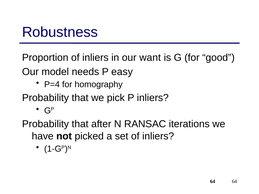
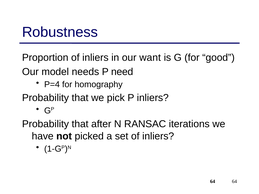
easy: easy -> need
